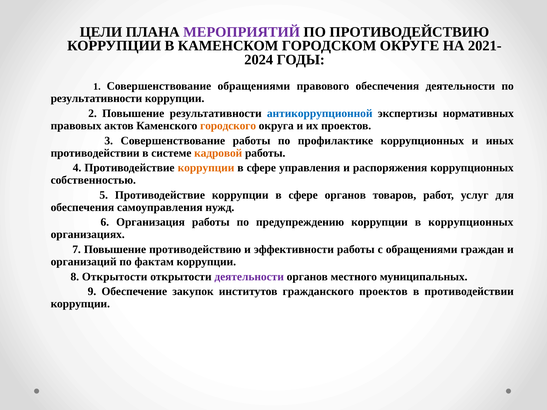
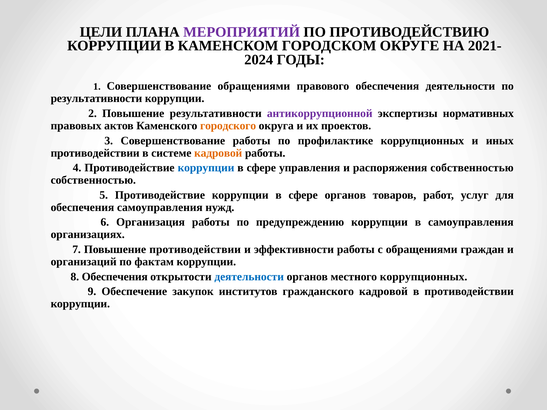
антикоррупционной colour: blue -> purple
коррупции at (206, 168) colour: orange -> blue
распоряжения коррупционных: коррупционных -> собственностью
в коррупционных: коррупционных -> самоуправления
Повышение противодействию: противодействию -> противодействии
8 Открытости: Открытости -> Обеспечения
деятельности at (249, 277) colour: purple -> blue
местного муниципальных: муниципальных -> коррупционных
гражданского проектов: проектов -> кадровой
